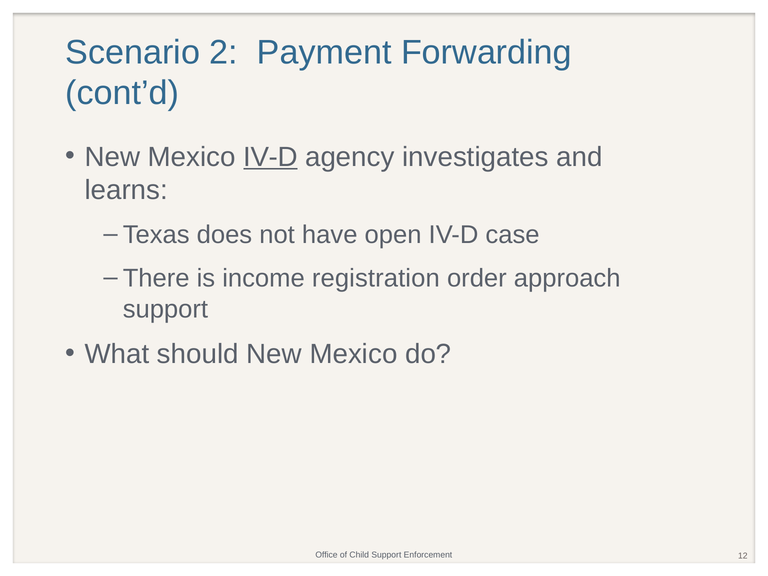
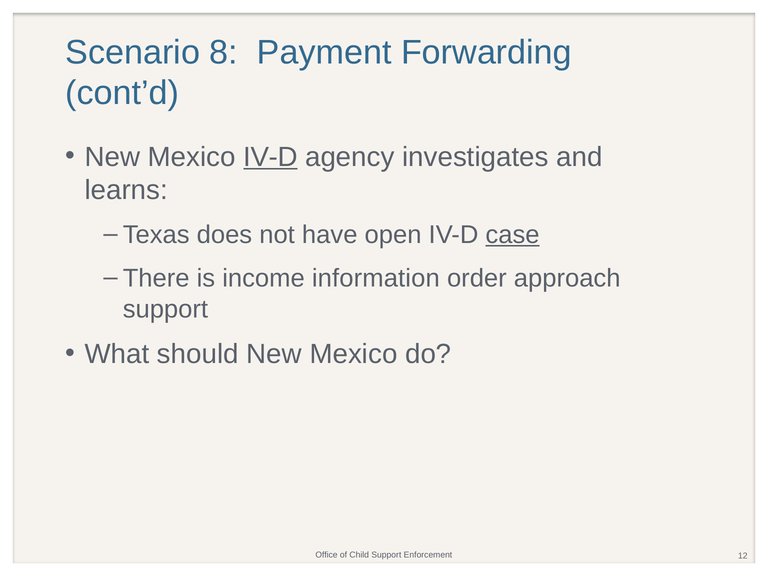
2: 2 -> 8
case underline: none -> present
registration: registration -> information
